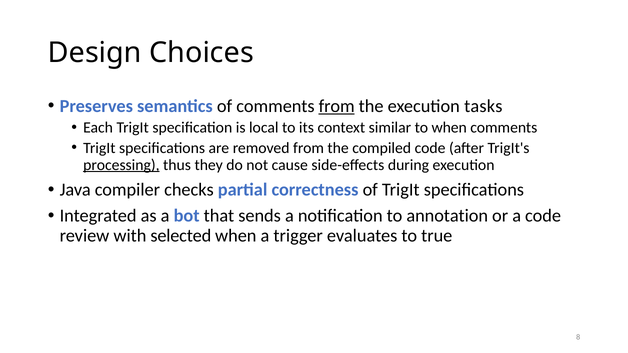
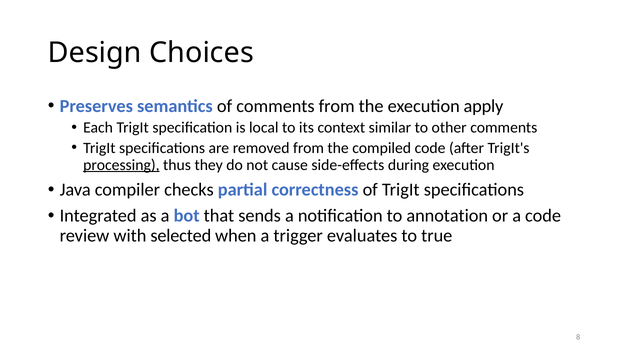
from at (337, 106) underline: present -> none
tasks: tasks -> apply
to when: when -> other
